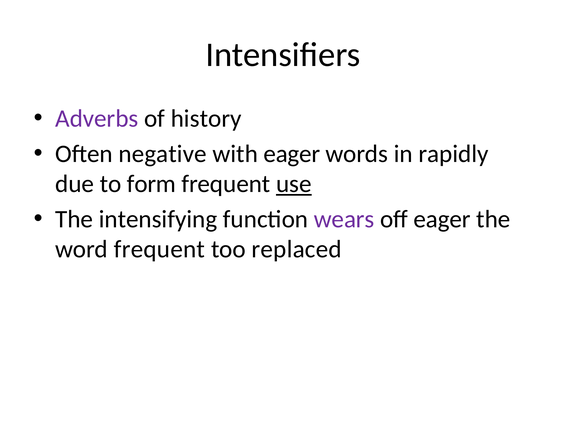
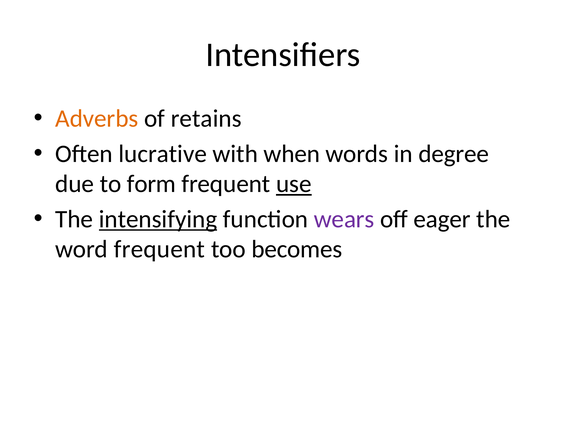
Adverbs colour: purple -> orange
history: history -> retains
negative: negative -> lucrative
with eager: eager -> when
rapidly: rapidly -> degree
intensifying underline: none -> present
replaced: replaced -> becomes
